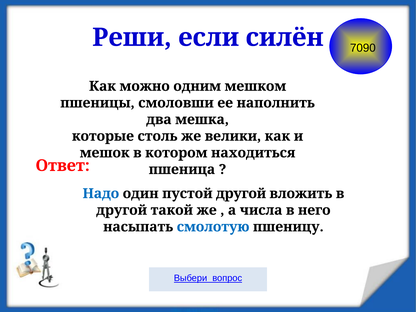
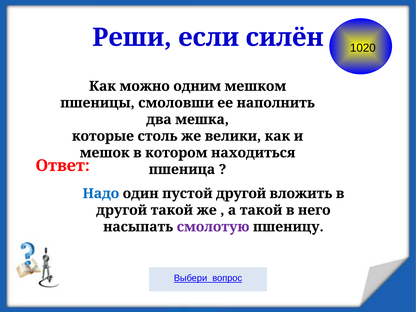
7090: 7090 -> 1020
а числа: числа -> такой
смолотую colour: blue -> purple
